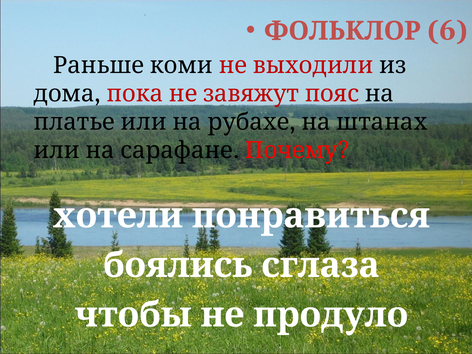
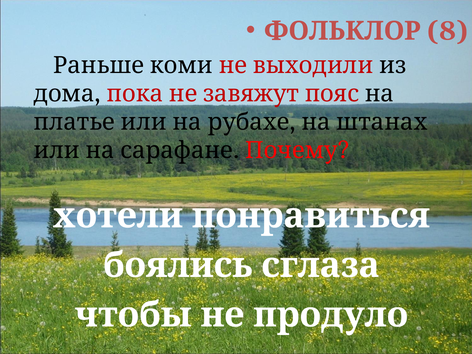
6: 6 -> 8
